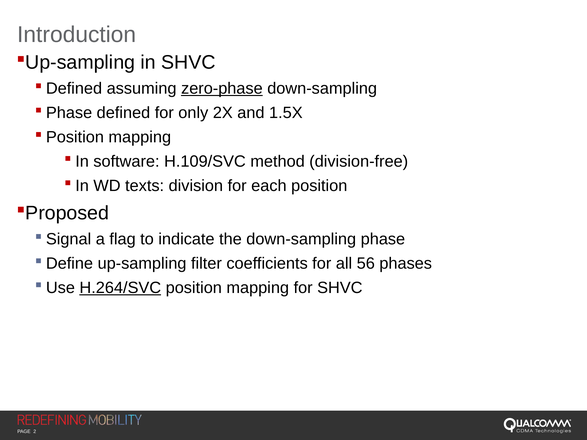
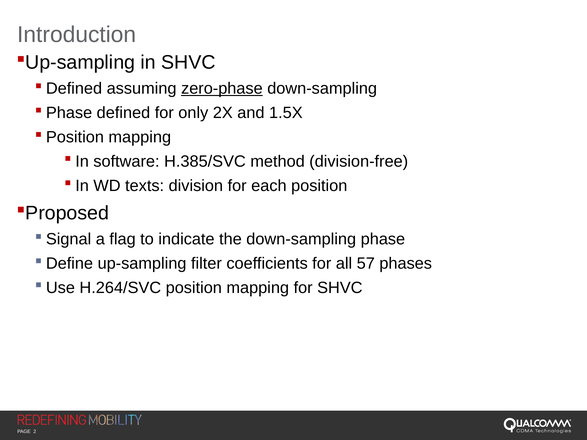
H.109/SVC: H.109/SVC -> H.385/SVC
56: 56 -> 57
H.264/SVC underline: present -> none
